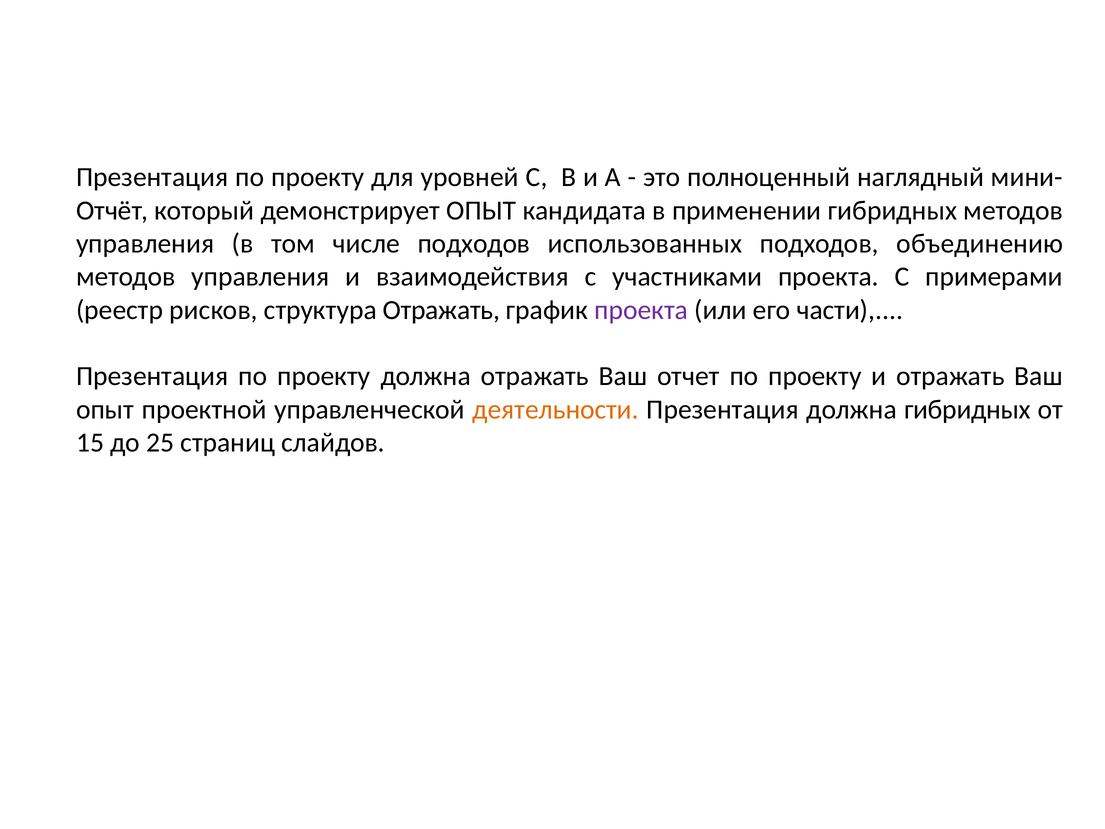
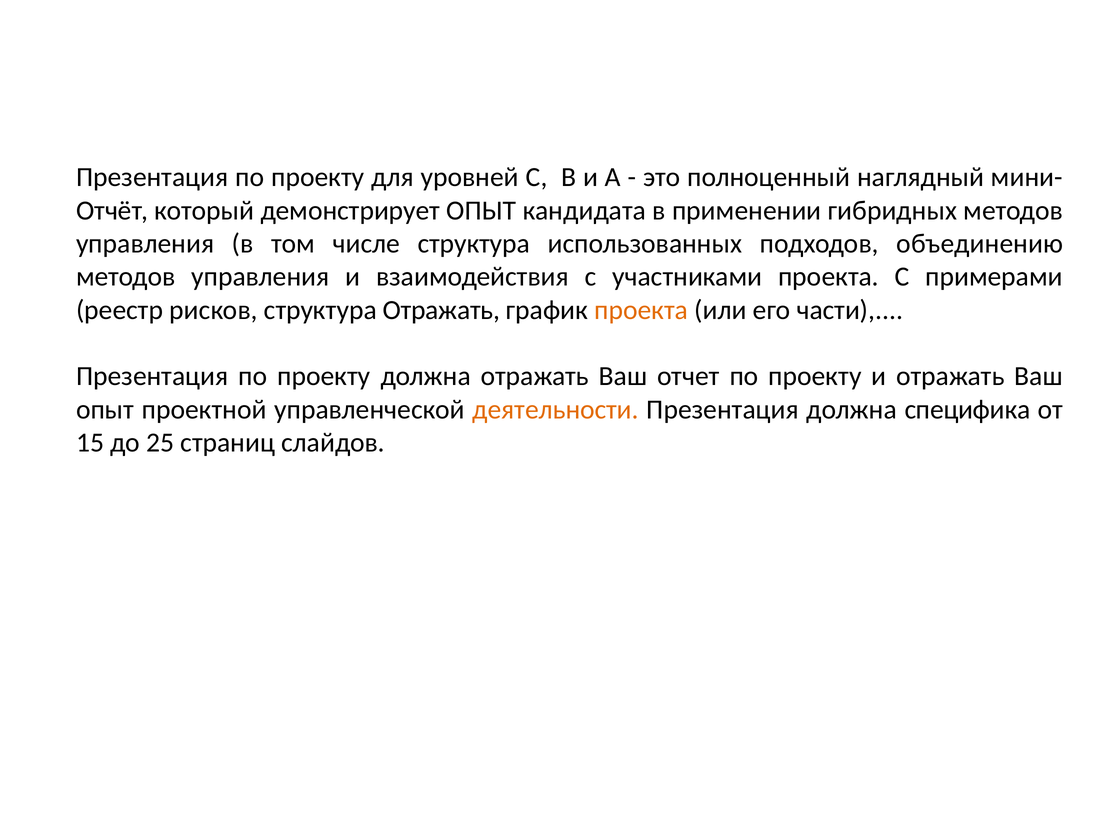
числе подходов: подходов -> структура
проекта at (641, 310) colour: purple -> orange
должна гибридных: гибридных -> специфика
